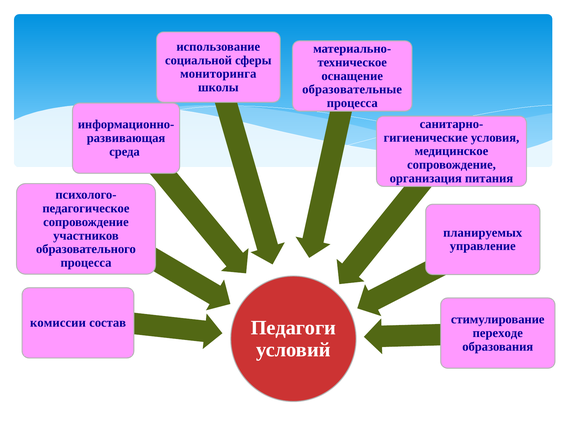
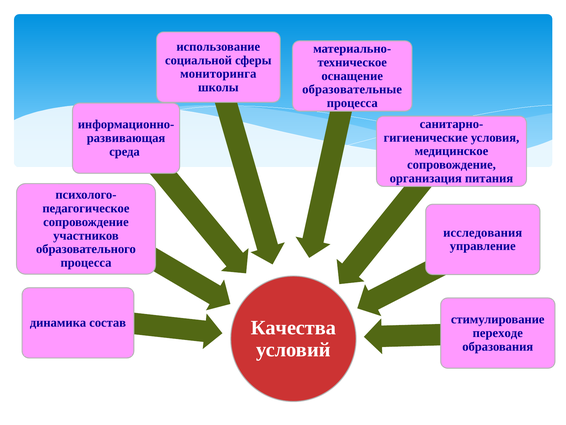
планируемых: планируемых -> исследования
комиссии: комиссии -> динамика
Педагоги: Педагоги -> Качества
